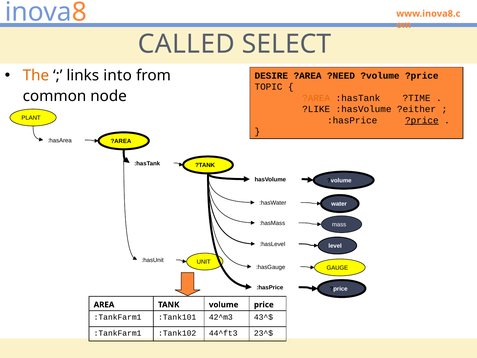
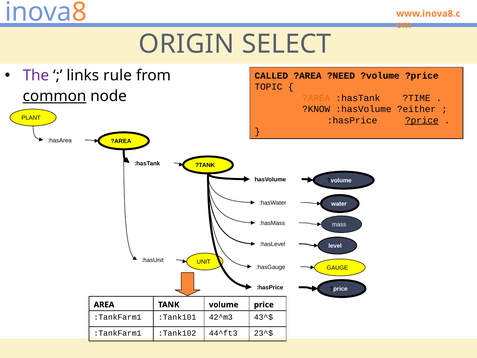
CALLED: CALLED -> ORIGIN
The colour: orange -> purple
into: into -> rule
DESIRE: DESIRE -> CALLED
common underline: none -> present
?LIKE: ?LIKE -> ?KNOW
